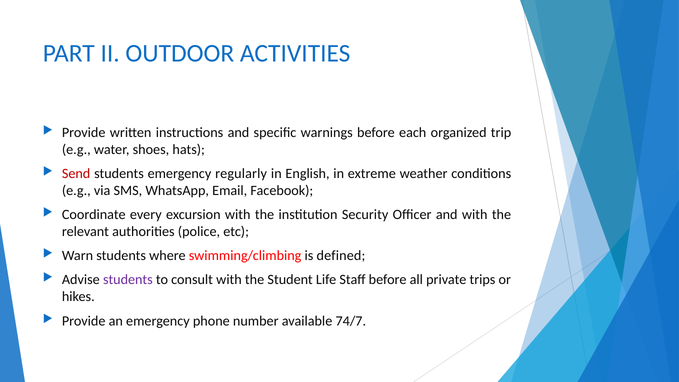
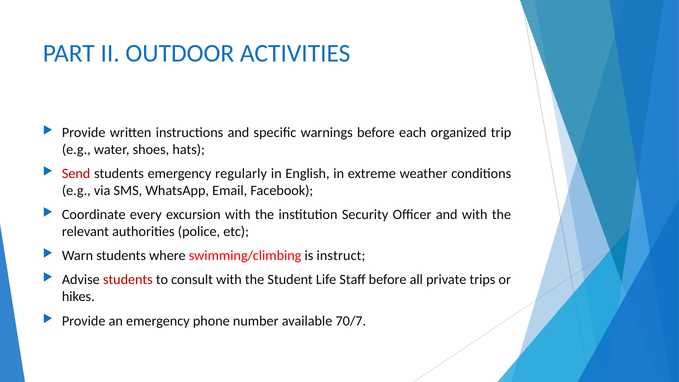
defined: defined -> instruct
students at (128, 280) colour: purple -> red
74/7: 74/7 -> 70/7
